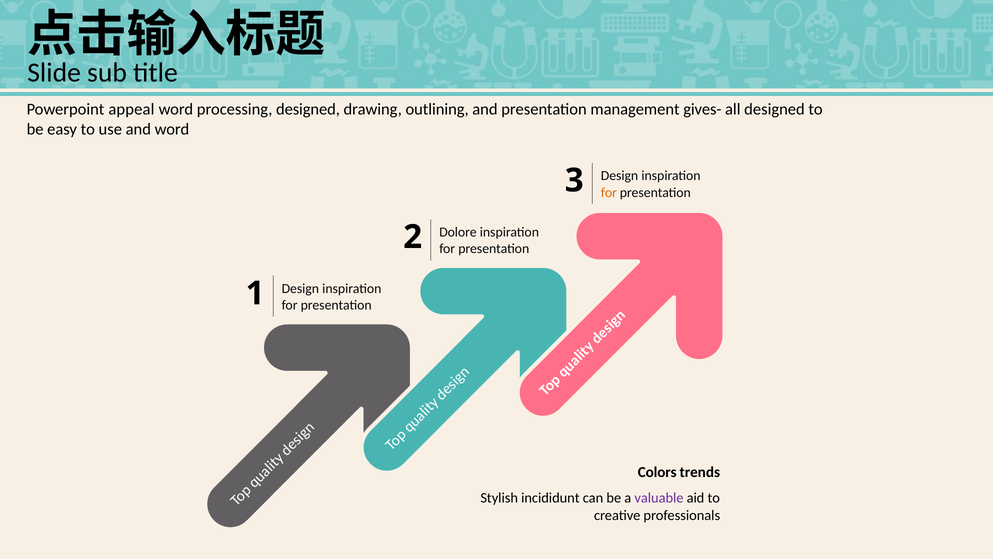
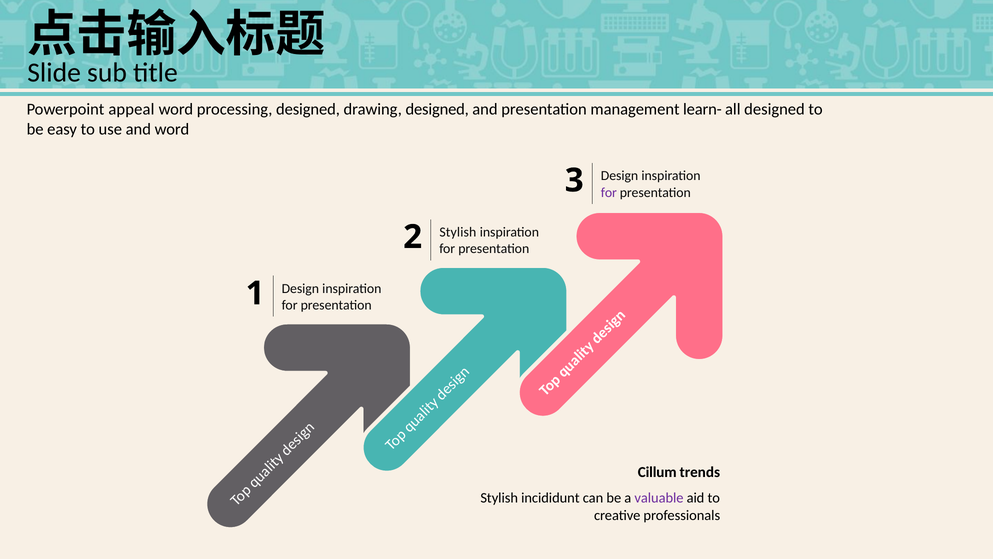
drawing outlining: outlining -> designed
gives-: gives- -> learn-
for at (609, 192) colour: orange -> purple
Dolore at (458, 232): Dolore -> Stylish
Colors: Colors -> Cillum
